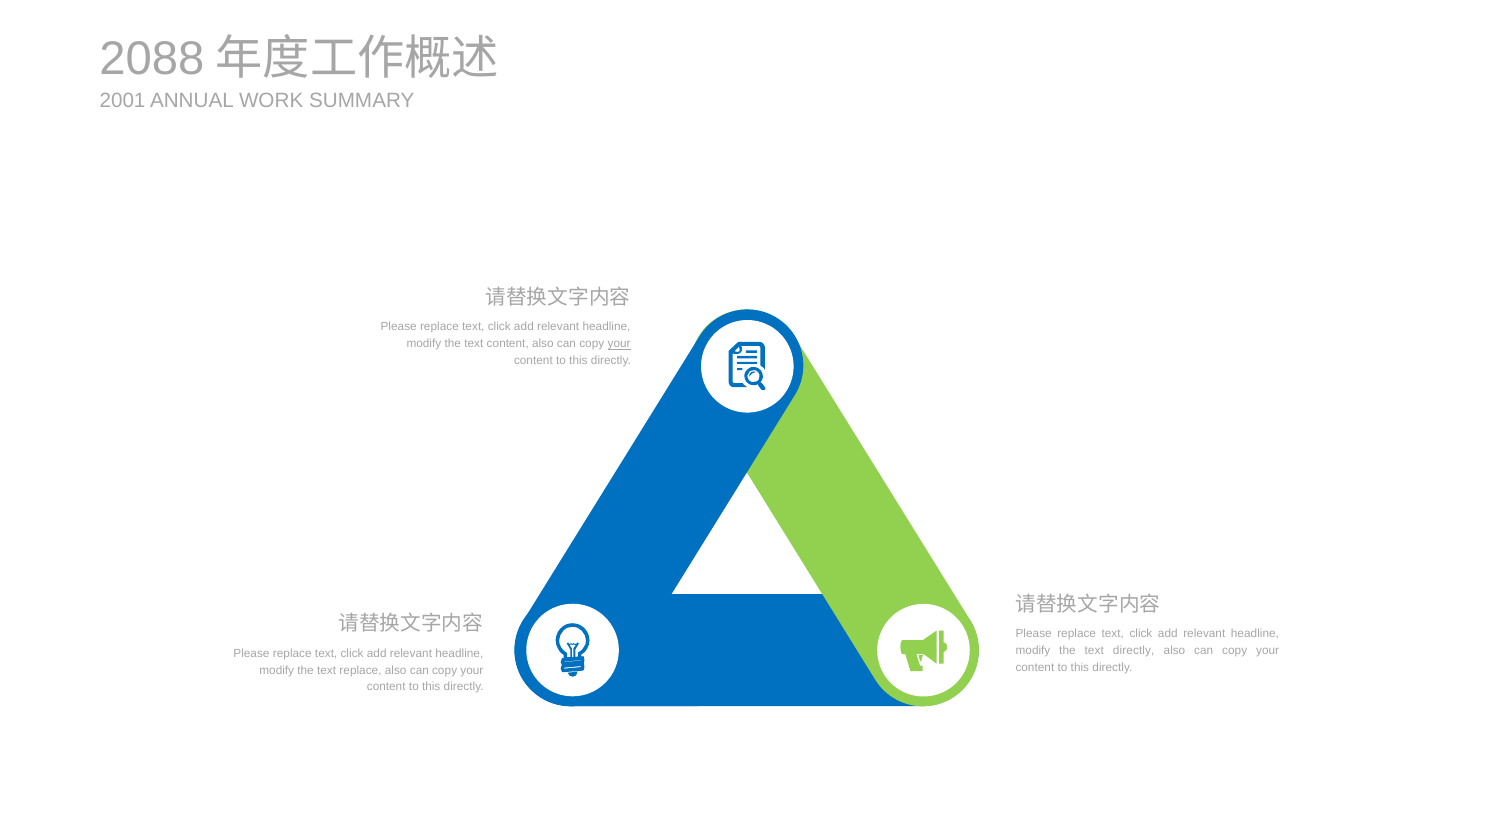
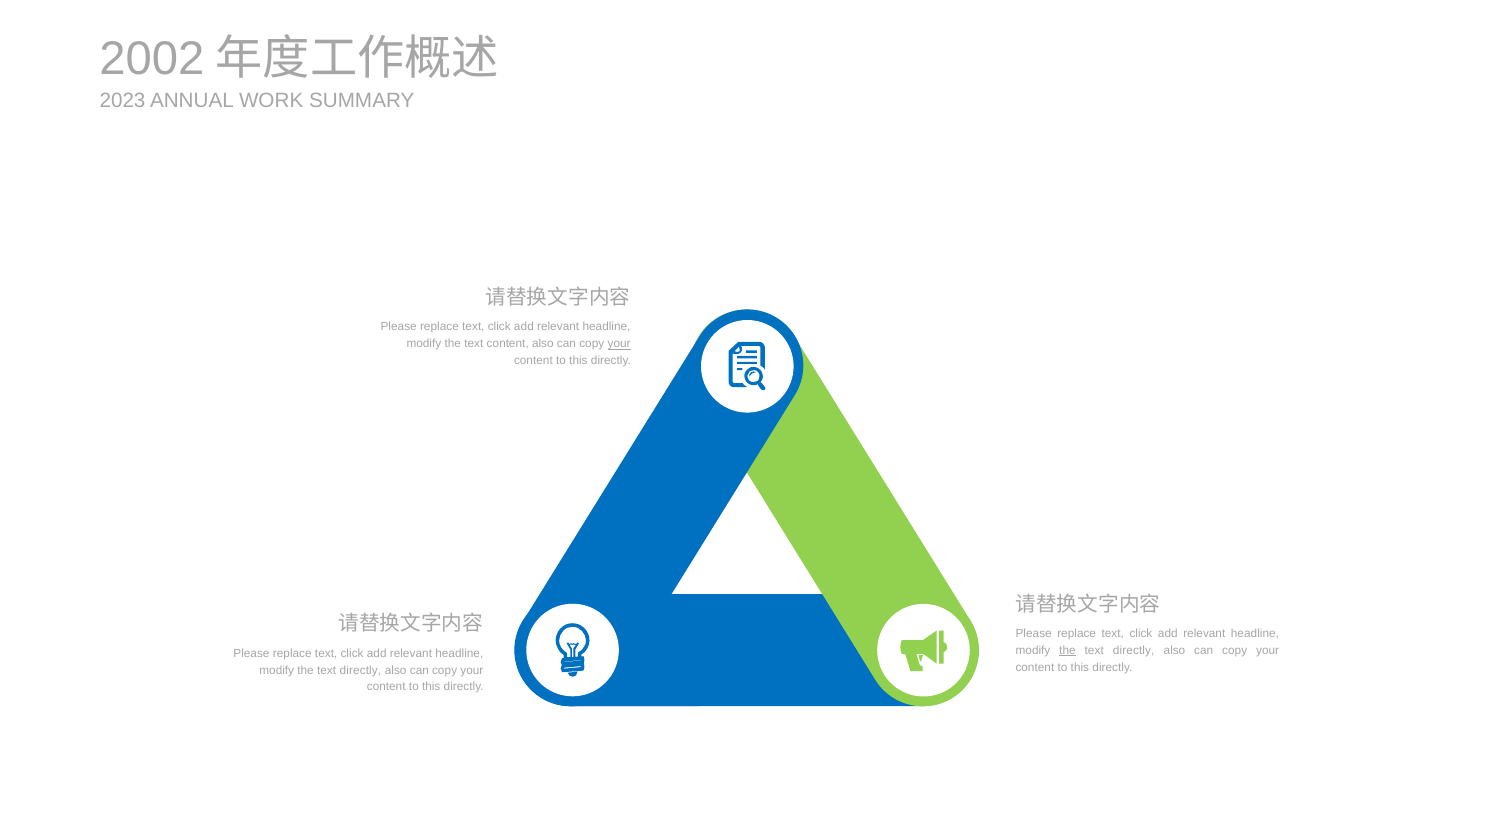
2088: 2088 -> 2002
2001: 2001 -> 2023
the at (1067, 650) underline: none -> present
replace at (361, 670): replace -> directly
